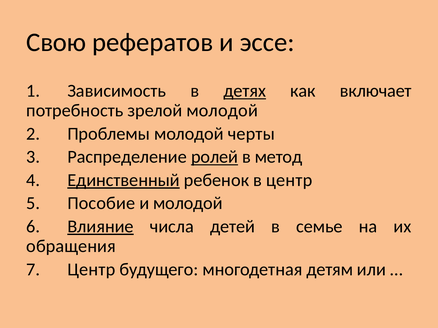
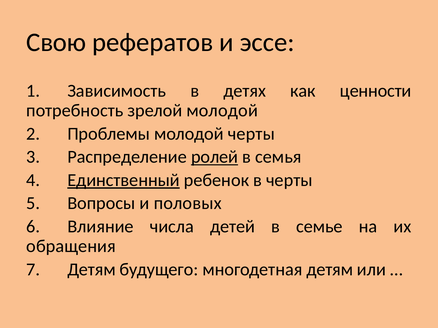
детях underline: present -> none
включает: включает -> ценности
метод: метод -> семья
в центр: центр -> черты
Пособие: Пособие -> Вопросы
и молодой: молодой -> половых
Влияние underline: present -> none
7 Центр: Центр -> Детям
